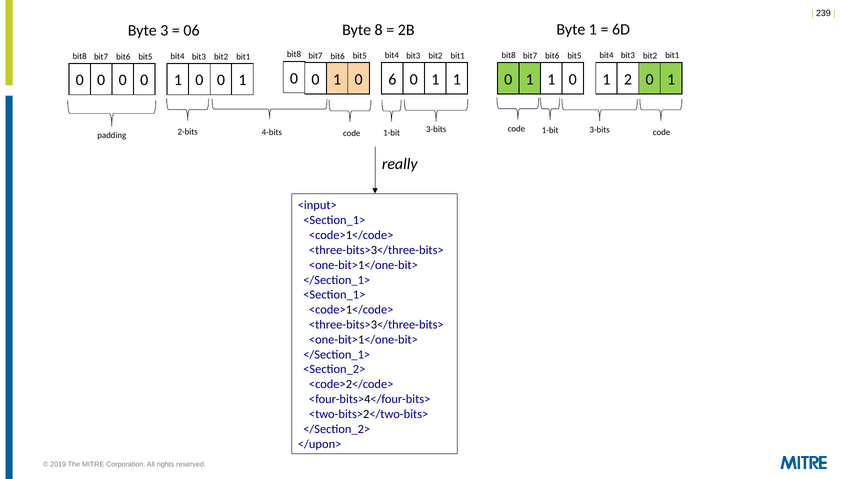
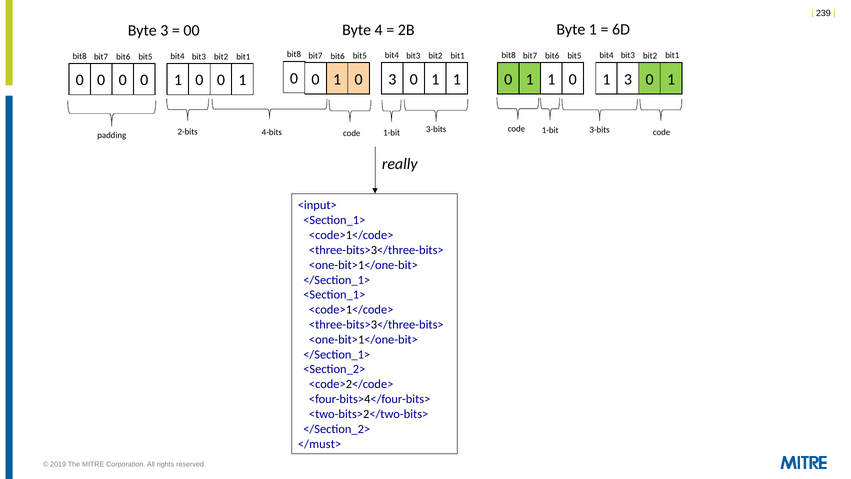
8: 8 -> 4
06: 06 -> 00
0 6: 6 -> 3
1 2: 2 -> 3
</upon>: </upon> -> </must>
